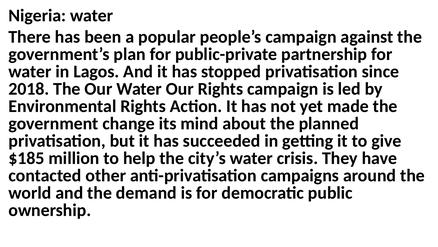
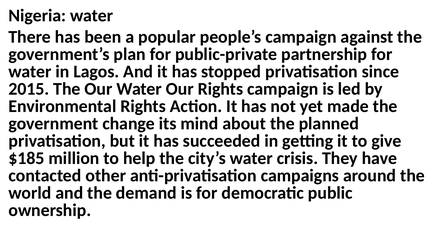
2018: 2018 -> 2015
